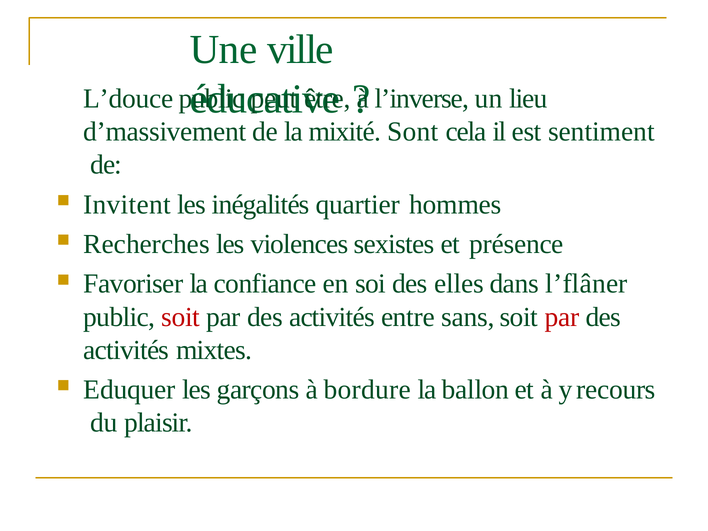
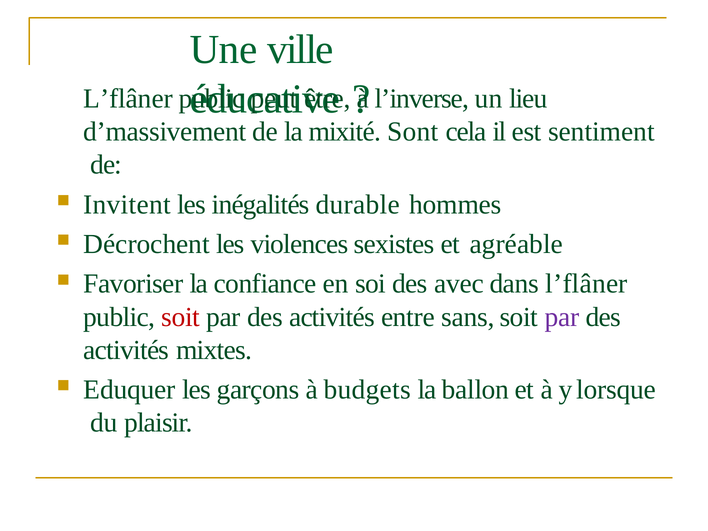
L’douce at (128, 99): L’douce -> L’flâner
quartier: quartier -> durable
Recherches: Recherches -> Décrochent
présence: présence -> agréable
elles: elles -> avec
par at (562, 317) colour: red -> purple
bordure: bordure -> budgets
recours: recours -> lorsque
